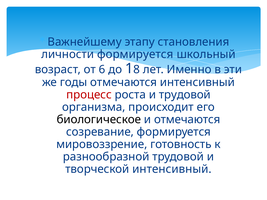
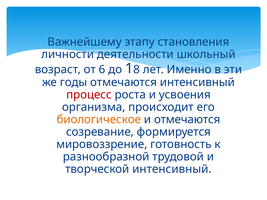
личности формируется: формируется -> деятельности
и трудовой: трудовой -> усвоения
биологическое colour: black -> orange
